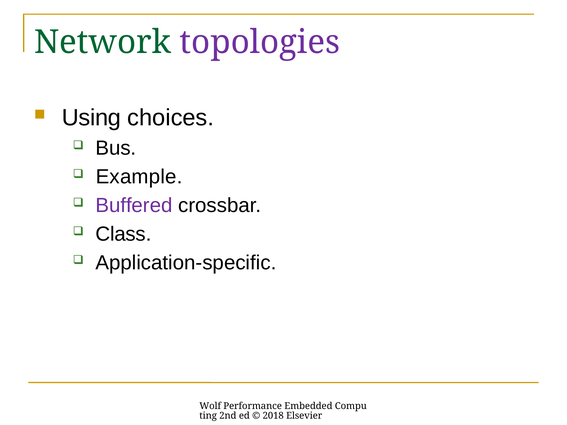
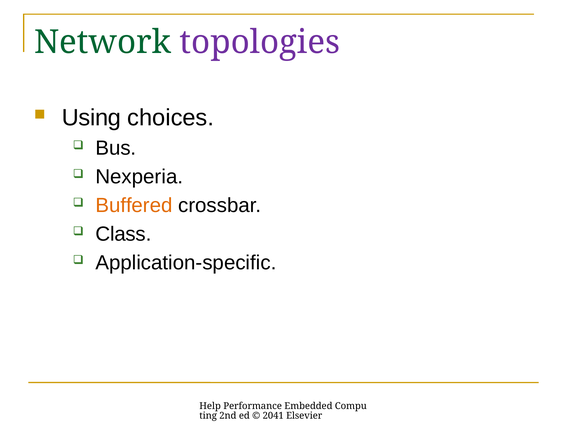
Example: Example -> Nexperia
Buffered colour: purple -> orange
Wolf: Wolf -> Help
2018: 2018 -> 2041
